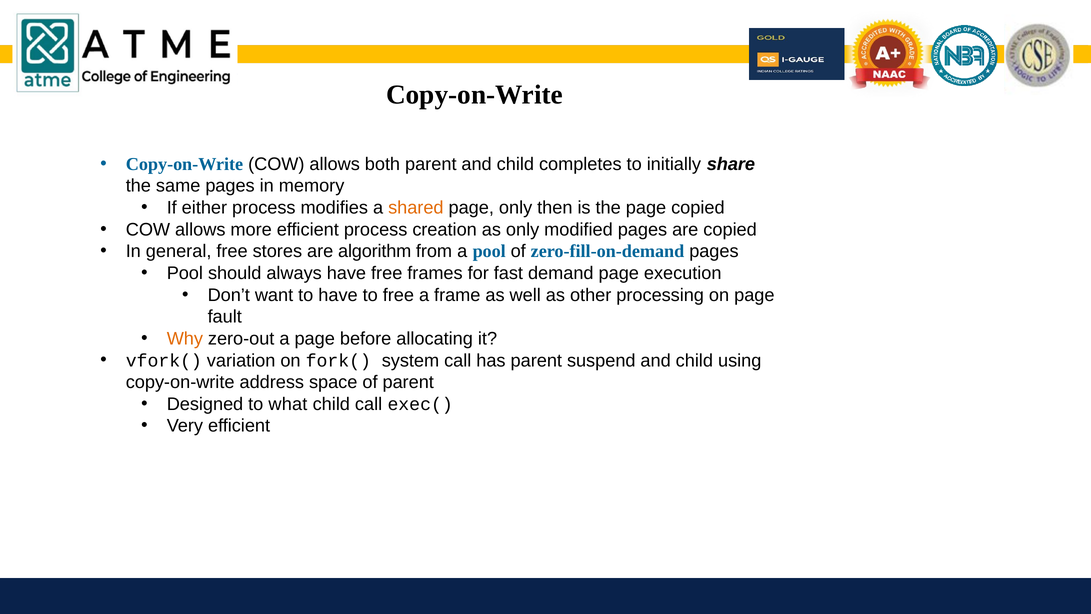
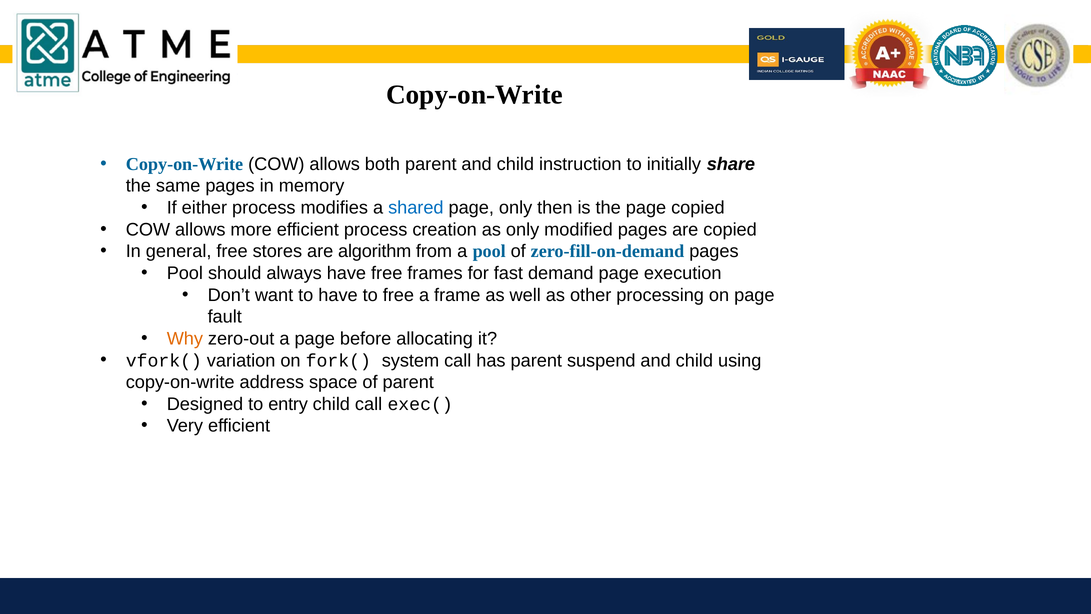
completes: completes -> instruction
shared colour: orange -> blue
what: what -> entry
